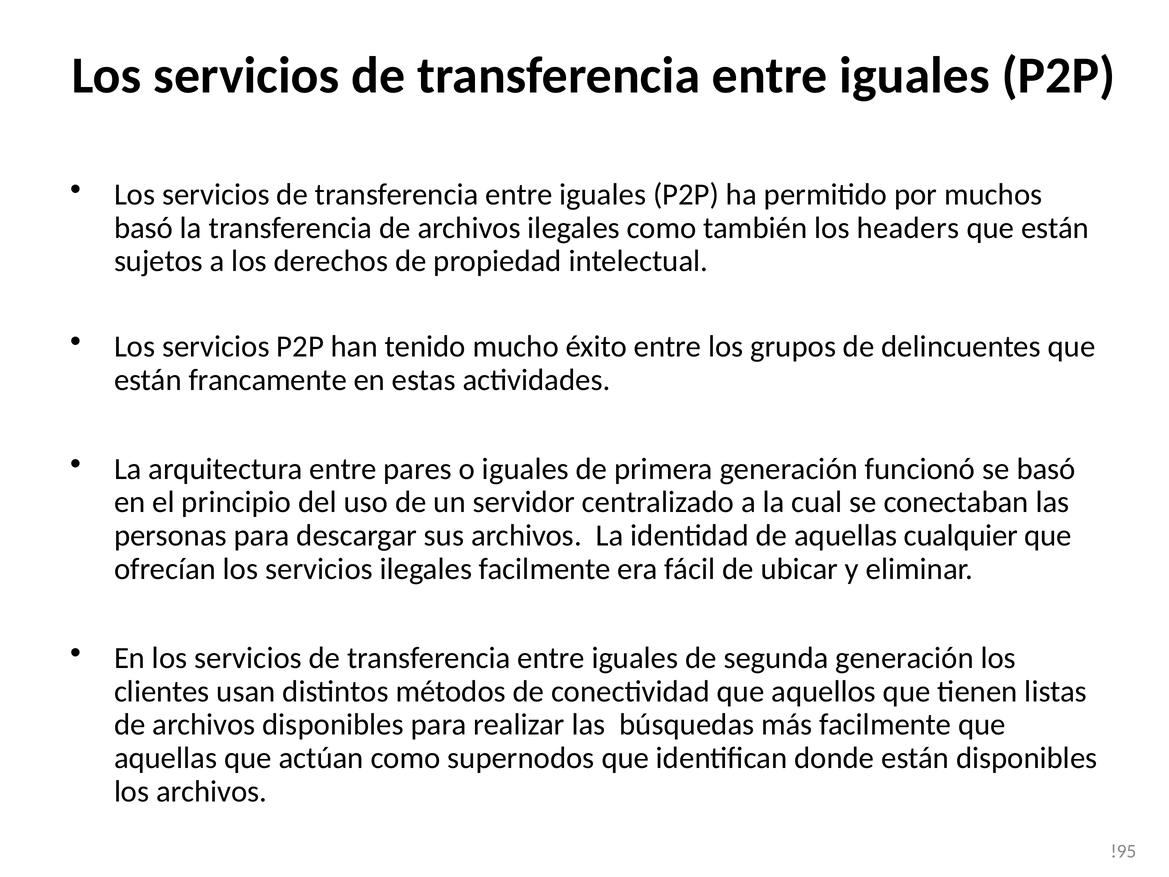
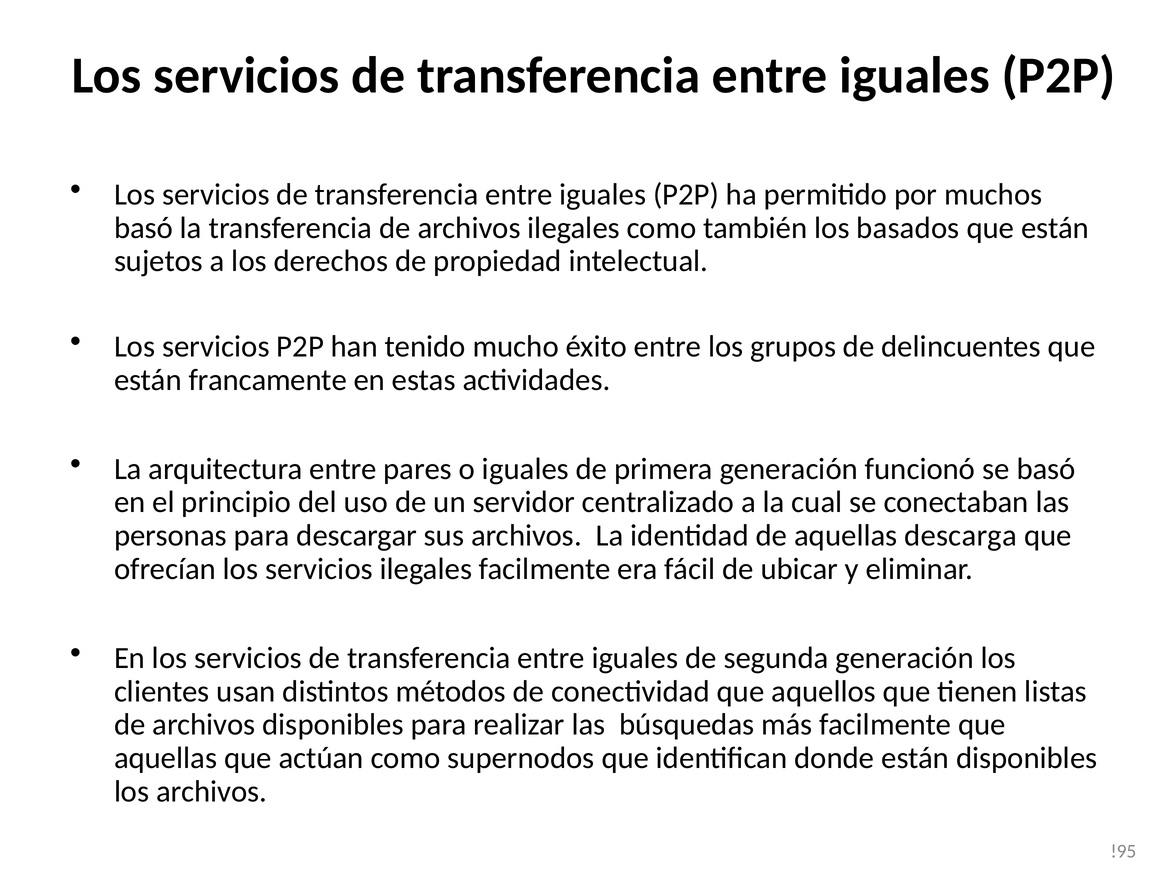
headers: headers -> basados
cualquier: cualquier -> descarga
